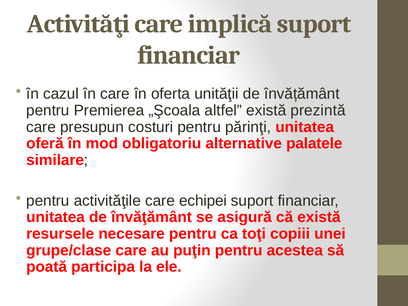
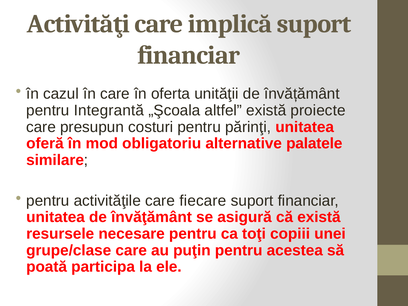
Premierea: Premierea -> Integrantă
prezintă: prezintă -> proiecte
echipei: echipei -> fiecare
